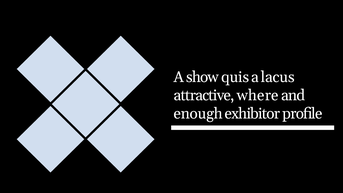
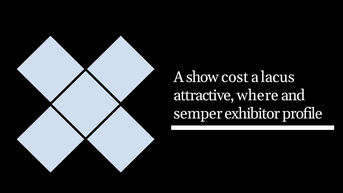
quis: quis -> cost
enough: enough -> semper
